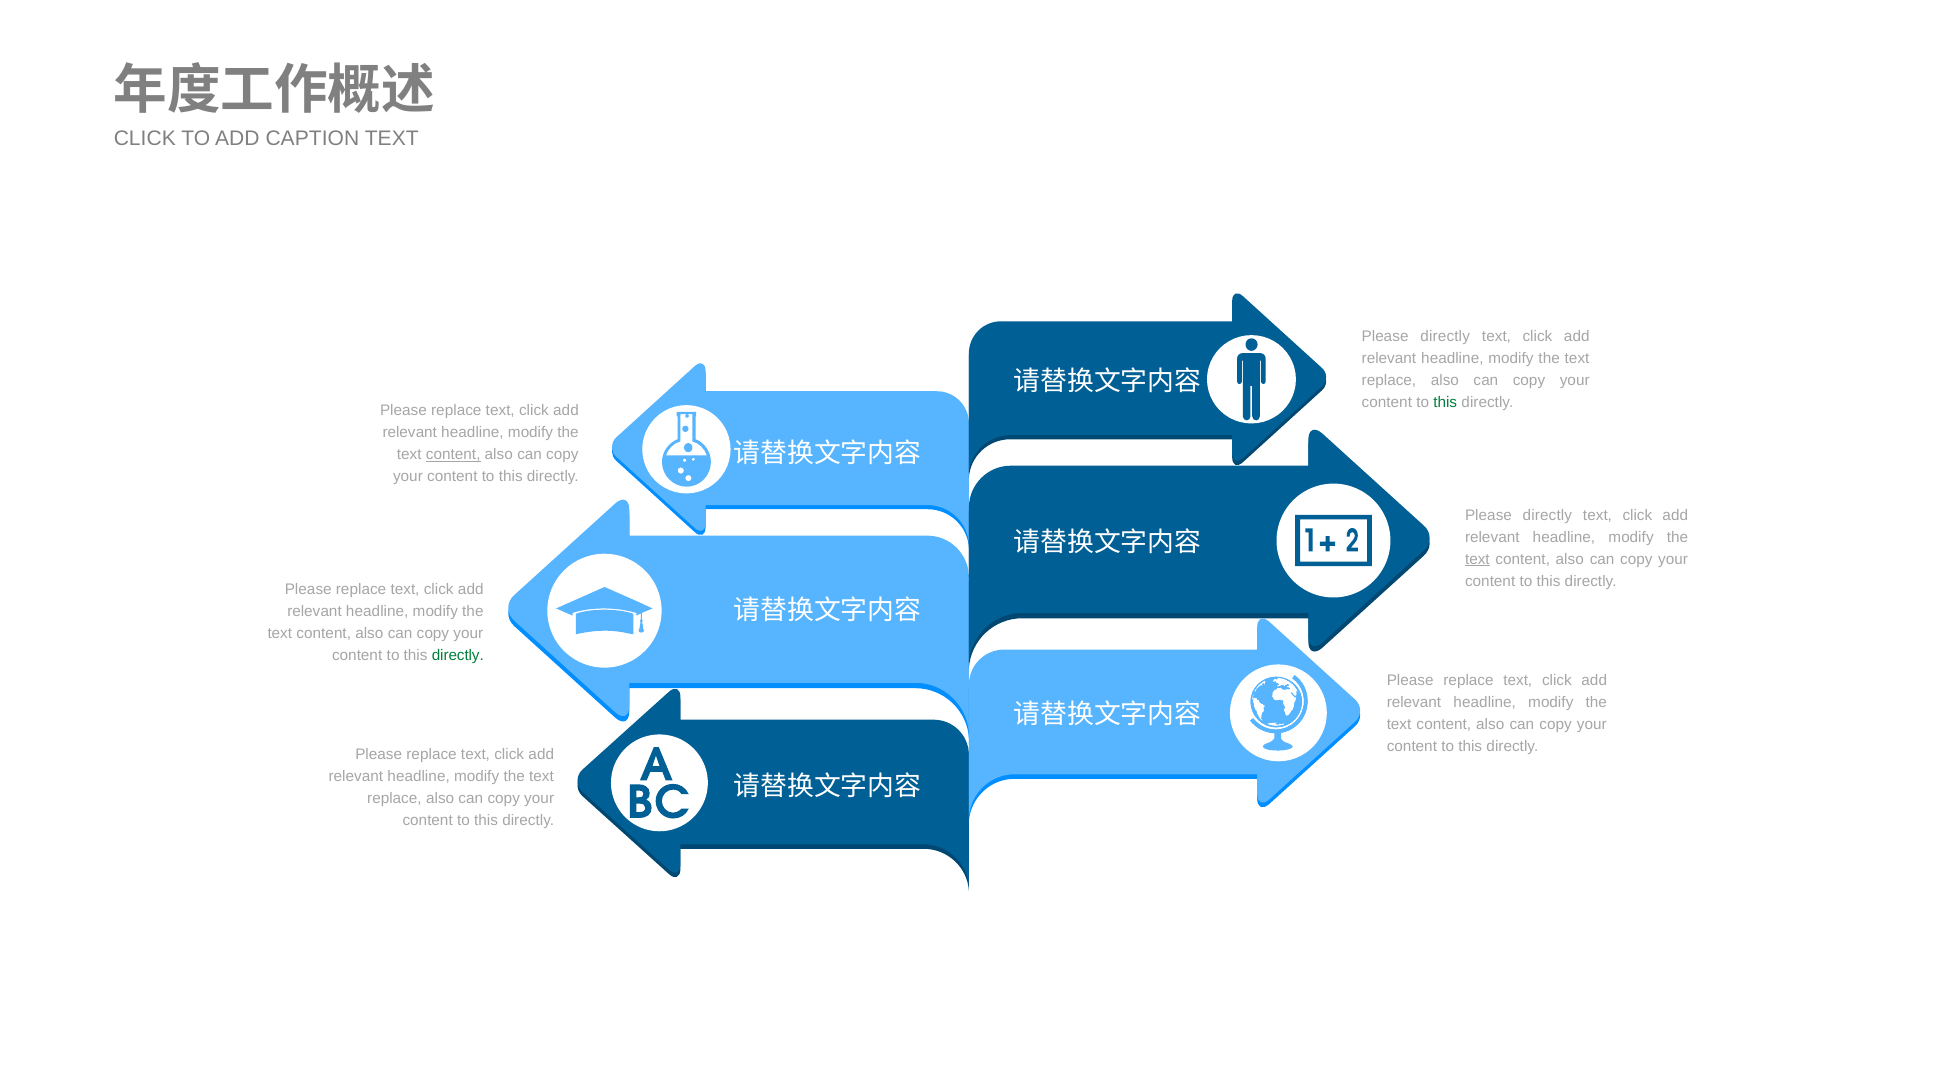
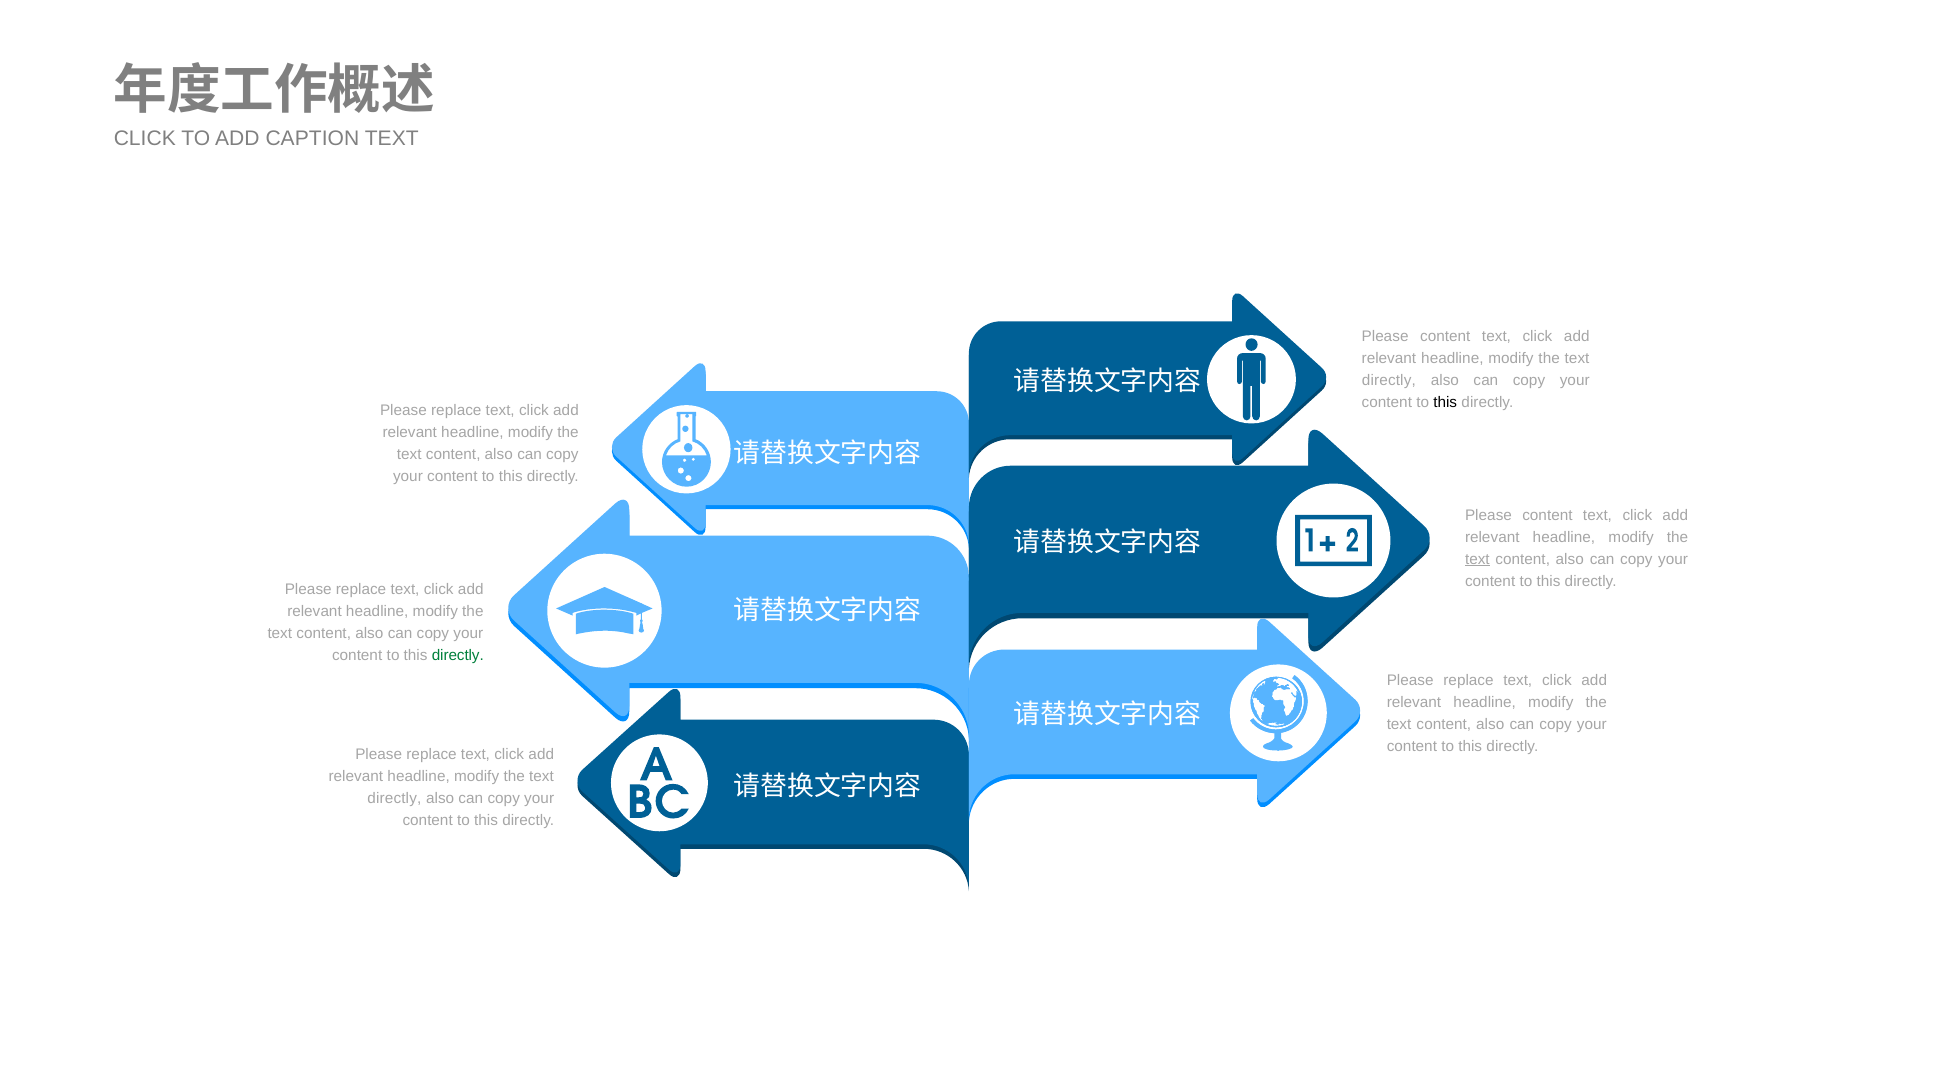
directly at (1445, 336): directly -> content
replace at (1389, 380): replace -> directly
this at (1445, 402) colour: green -> black
content at (453, 455) underline: present -> none
directly at (1547, 515): directly -> content
replace at (394, 799): replace -> directly
